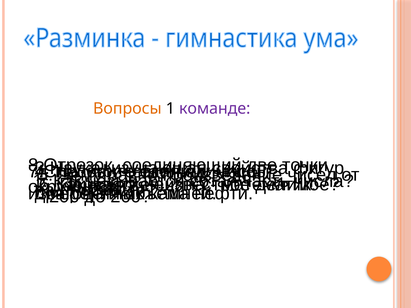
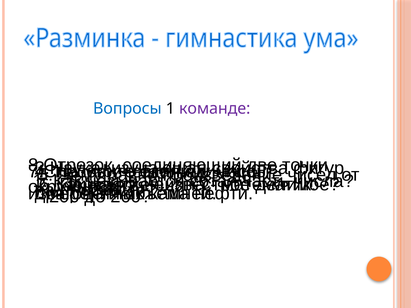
Вопросы colour: orange -> blue
